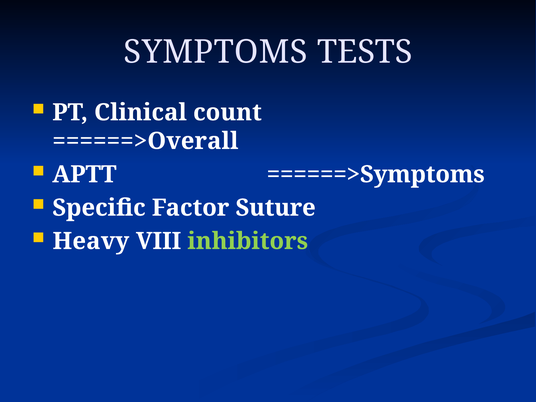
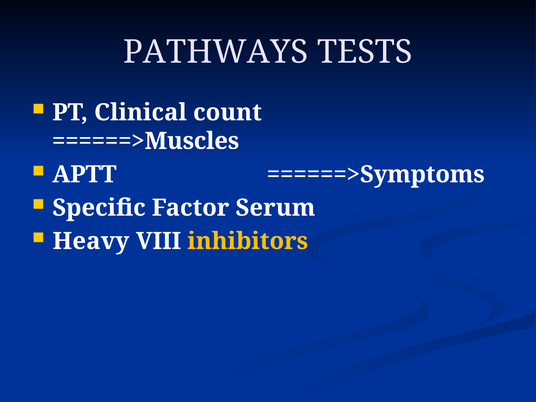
SYMPTOMS: SYMPTOMS -> PATHWAYS
======>Overall: ======>Overall -> ======>Muscles
Suture: Suture -> Serum
inhibitors colour: light green -> yellow
